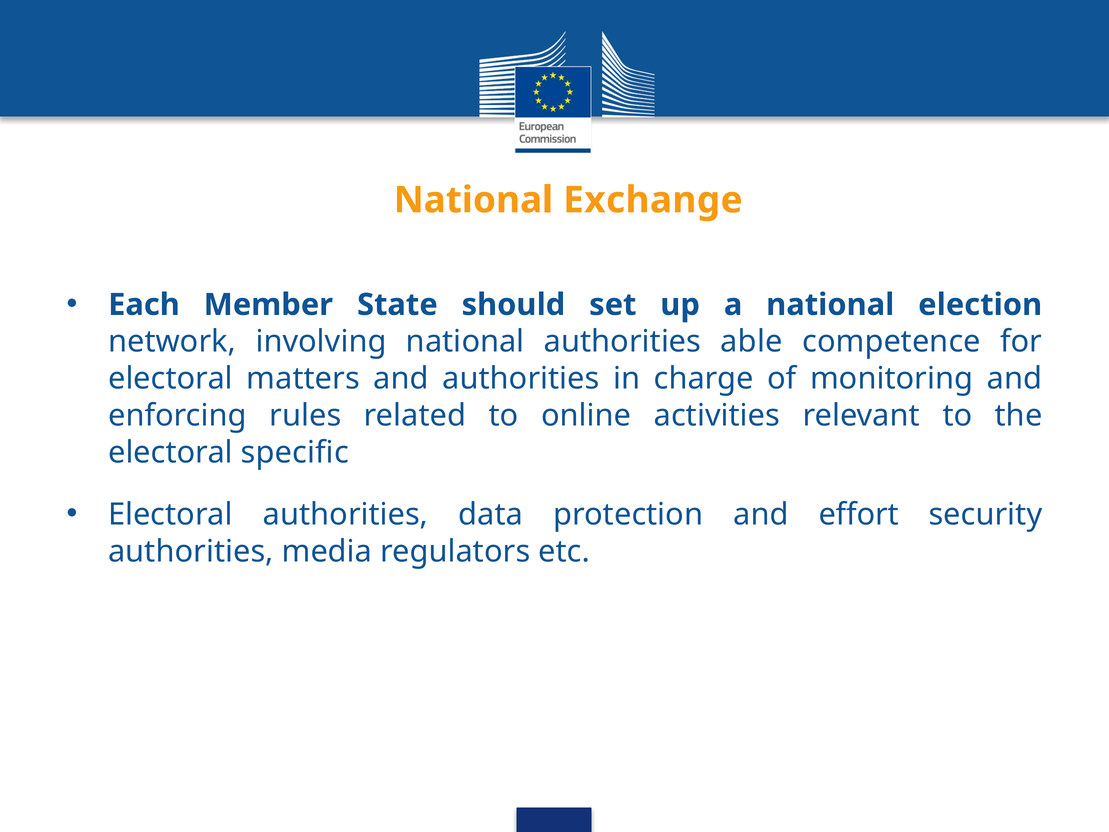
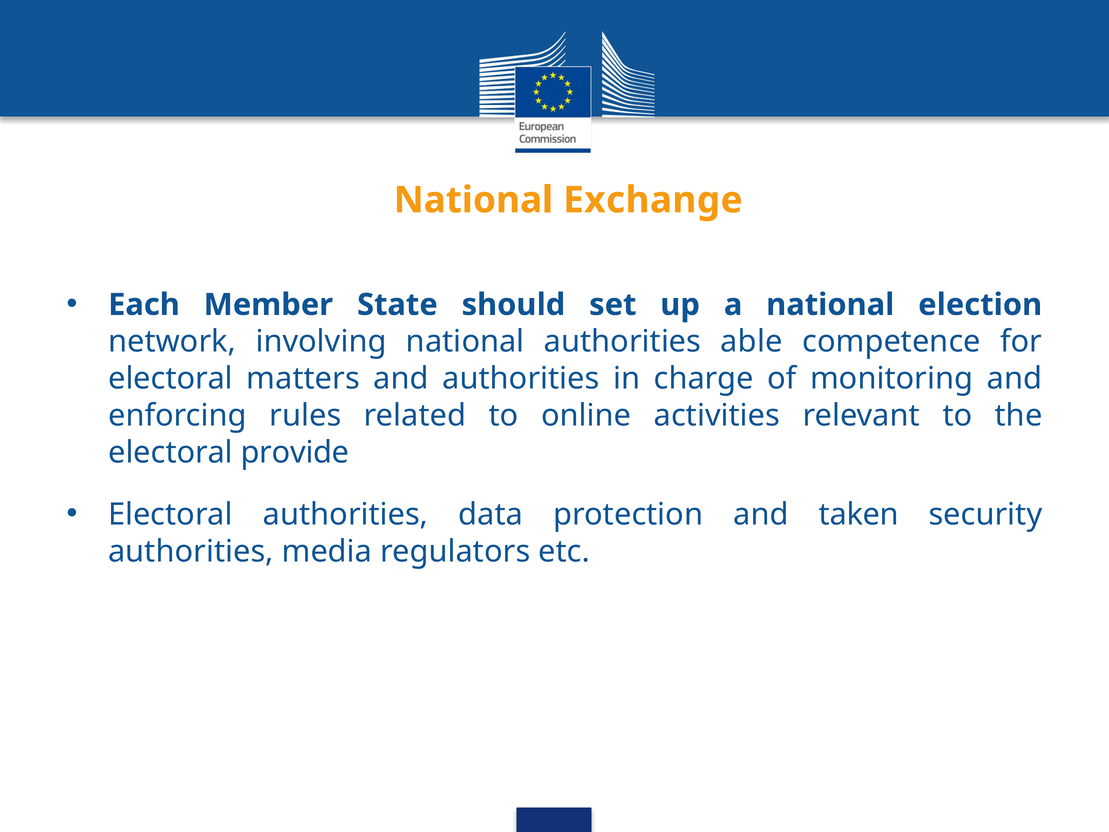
specific: specific -> provide
effort: effort -> taken
